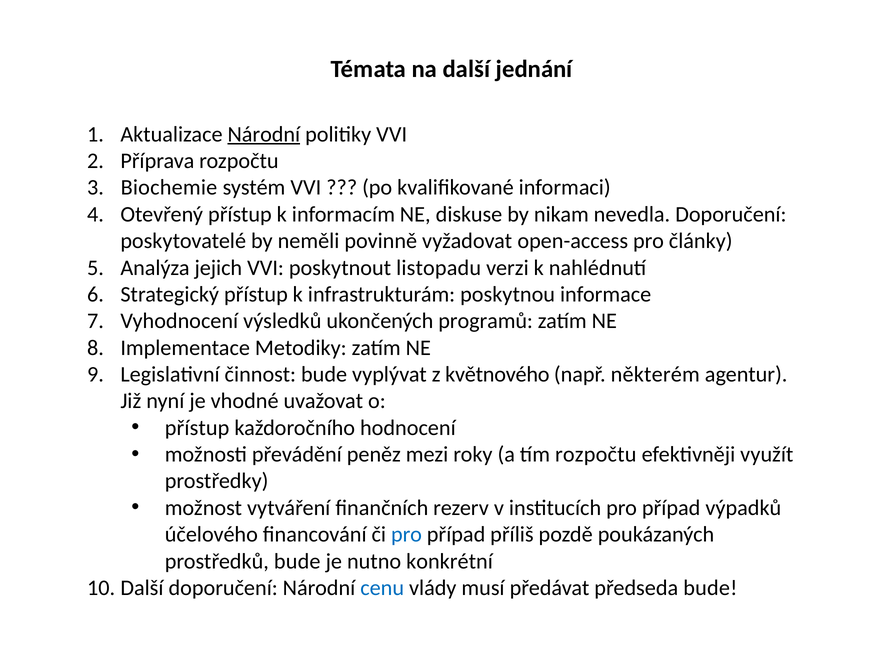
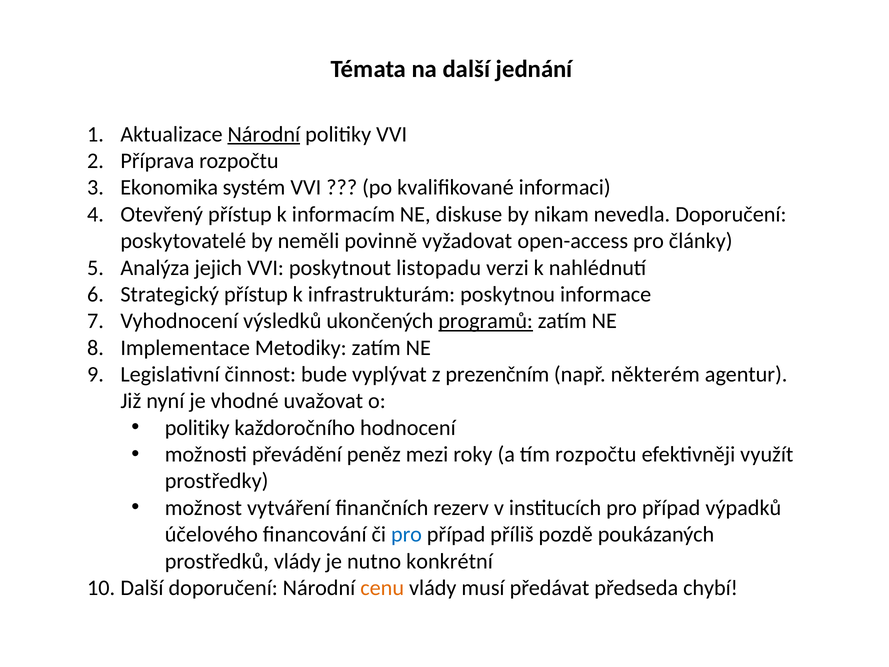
Biochemie: Biochemie -> Ekonomika
programů underline: none -> present
květnového: květnového -> prezenčním
přístup at (197, 428): přístup -> politiky
prostředků bude: bude -> vlády
cenu colour: blue -> orange
předseda bude: bude -> chybí
